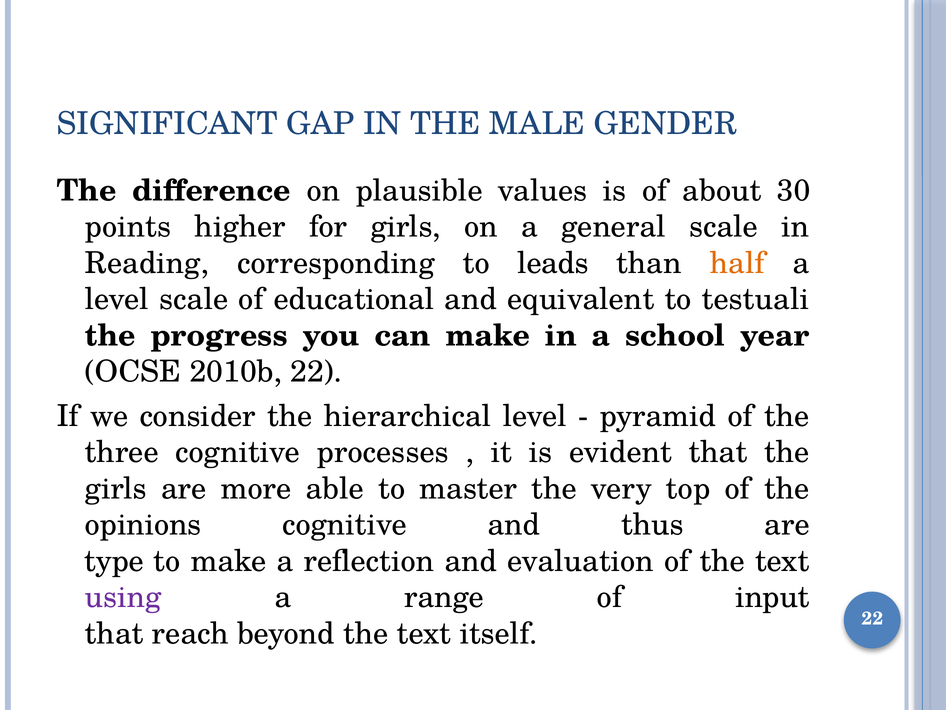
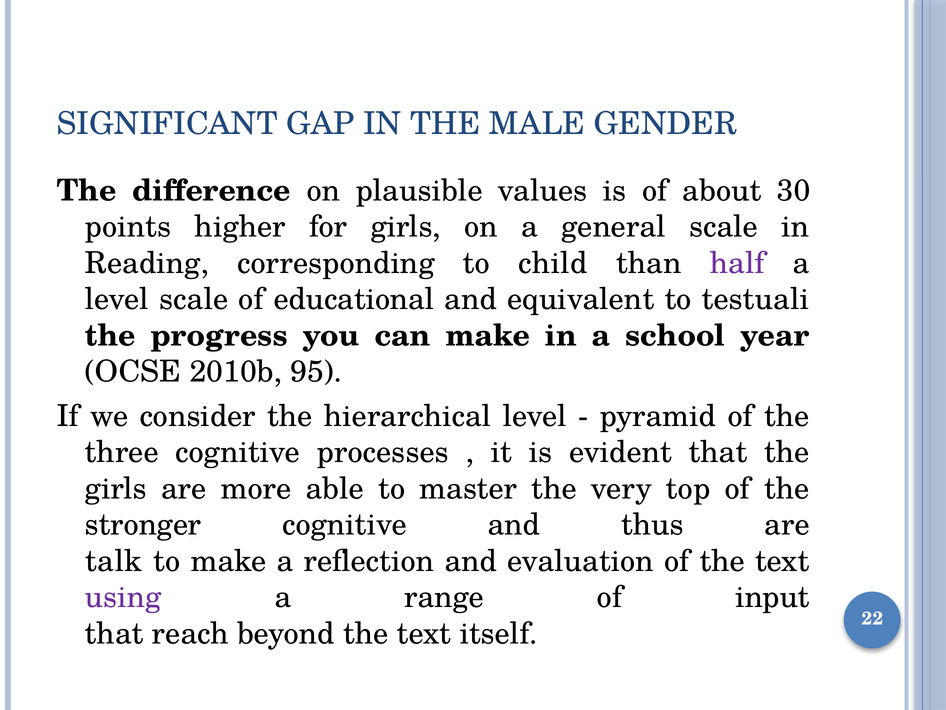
leads: leads -> child
half colour: orange -> purple
2010b 22: 22 -> 95
opinions: opinions -> stronger
type: type -> talk
